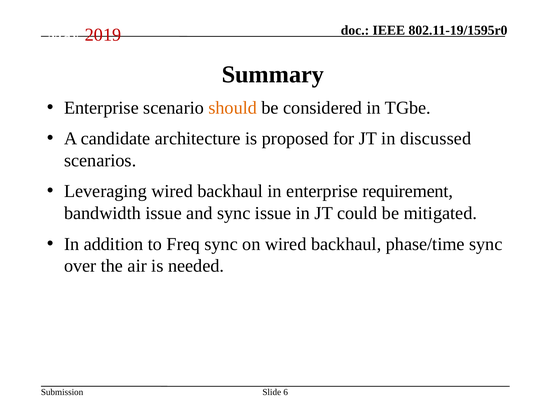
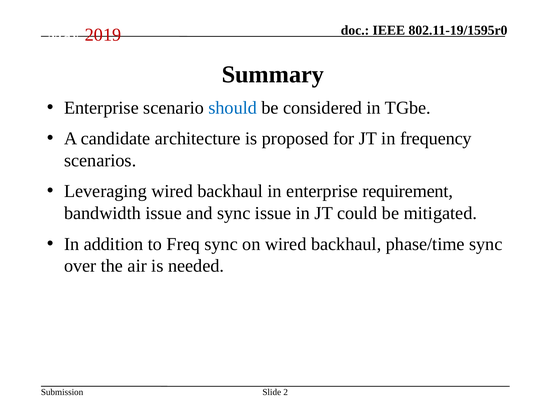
should colour: orange -> blue
discussed: discussed -> frequency
6: 6 -> 2
